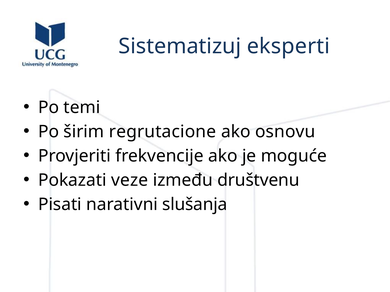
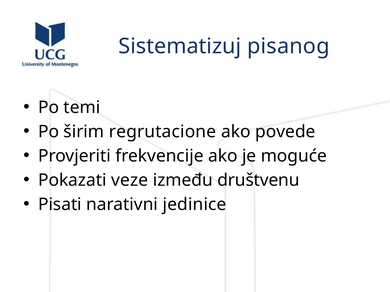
eksperti: eksperti -> pisanog
osnovu: osnovu -> povede
slušanja: slušanja -> jedinice
